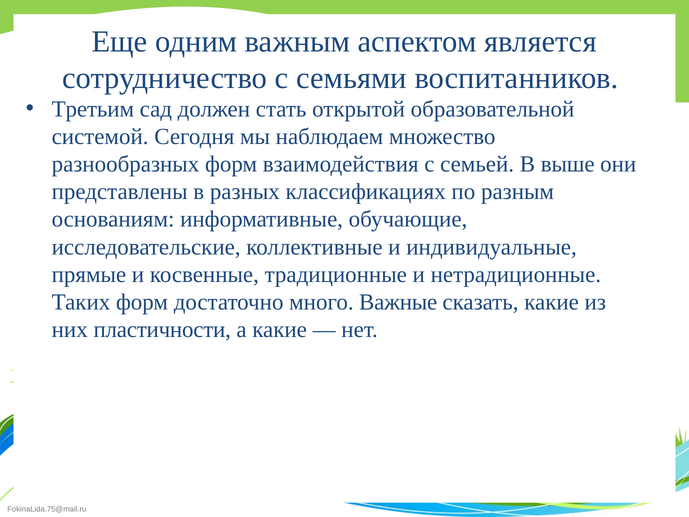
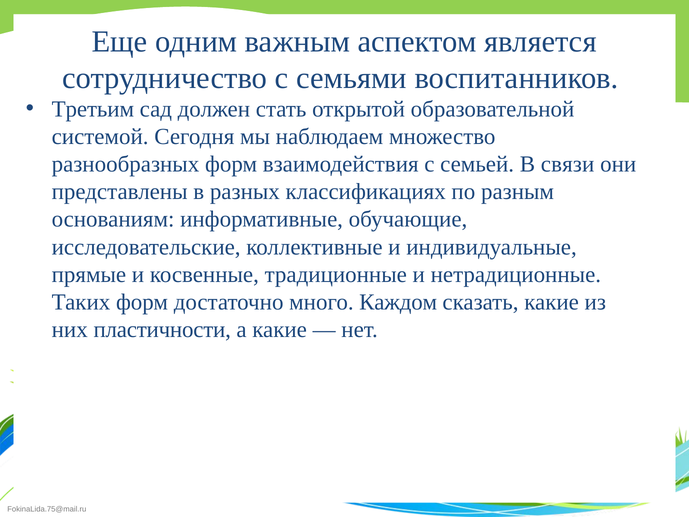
выше: выше -> связи
Важные: Важные -> Каждом
